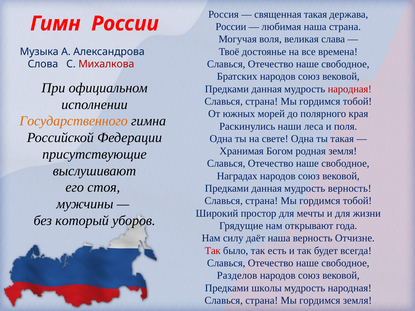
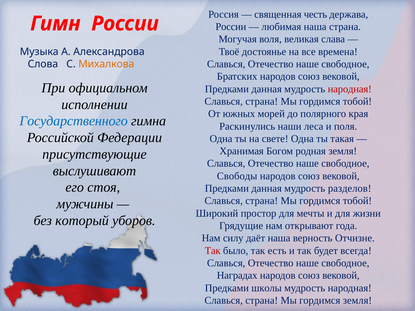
священная такая: такая -> честь
Михалкова colour: red -> orange
Государственного colour: orange -> blue
Наградах: Наградах -> Свободы
мудрость верность: верность -> разделов
Разделов: Разделов -> Наградах
